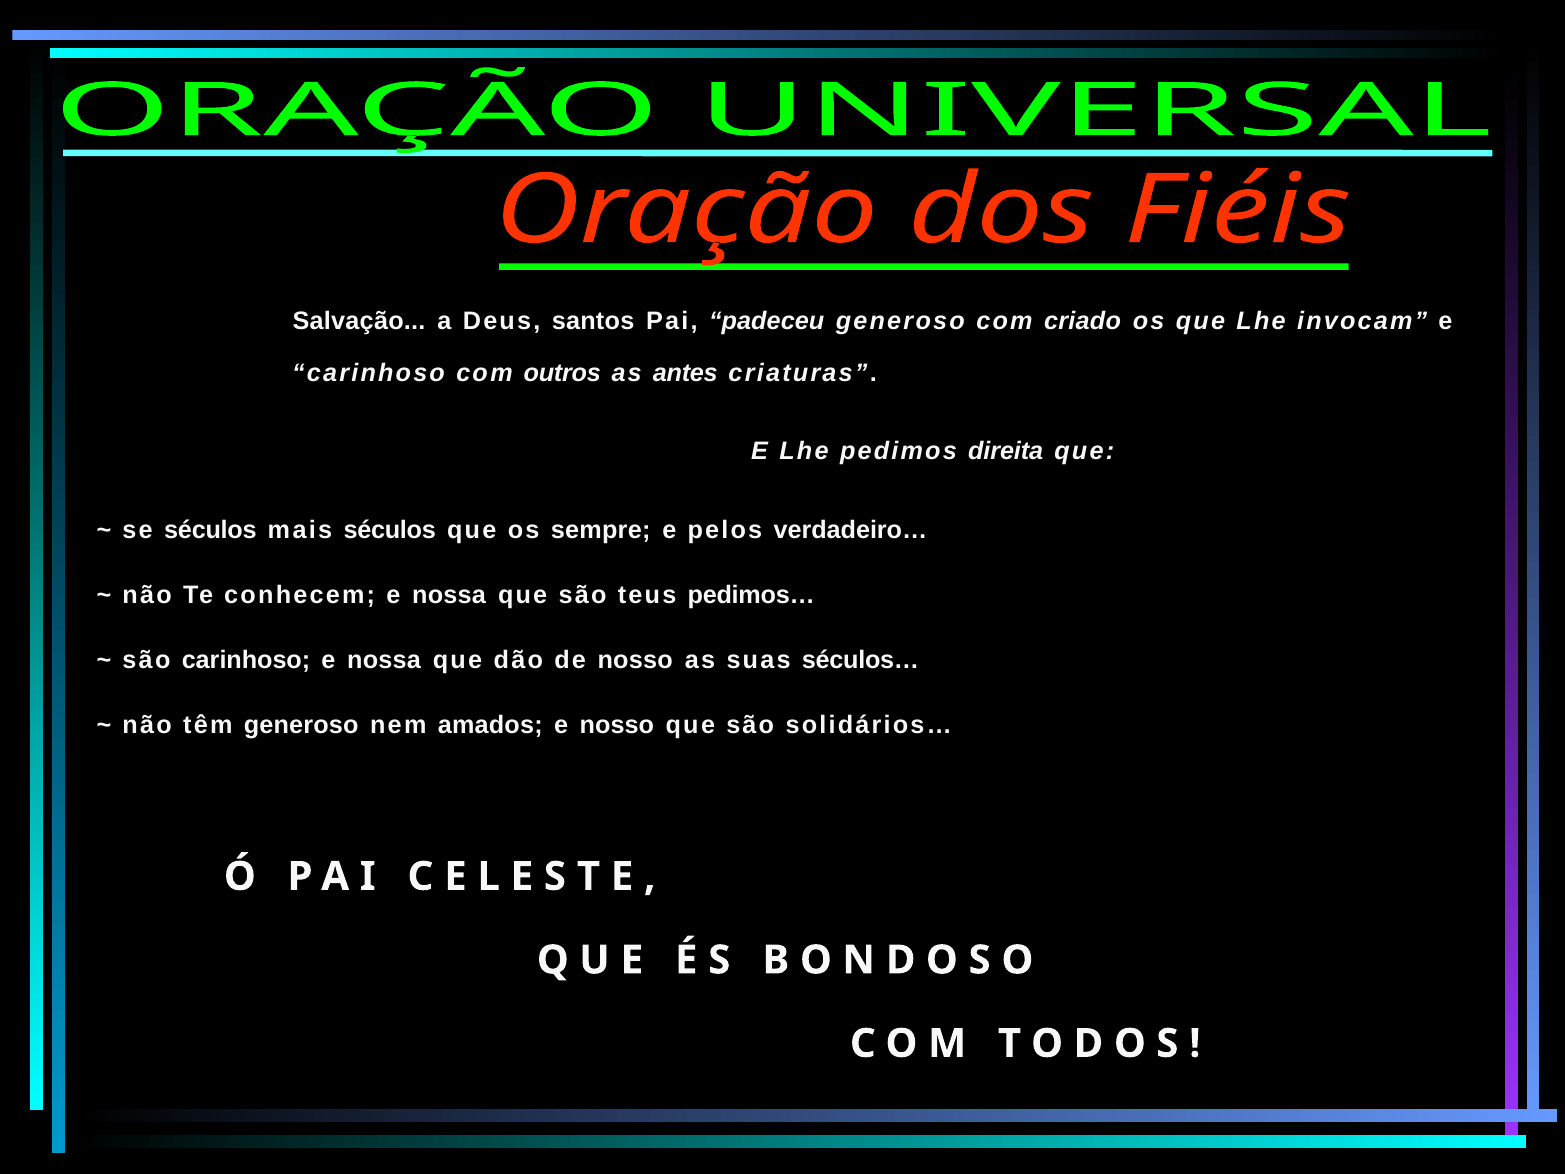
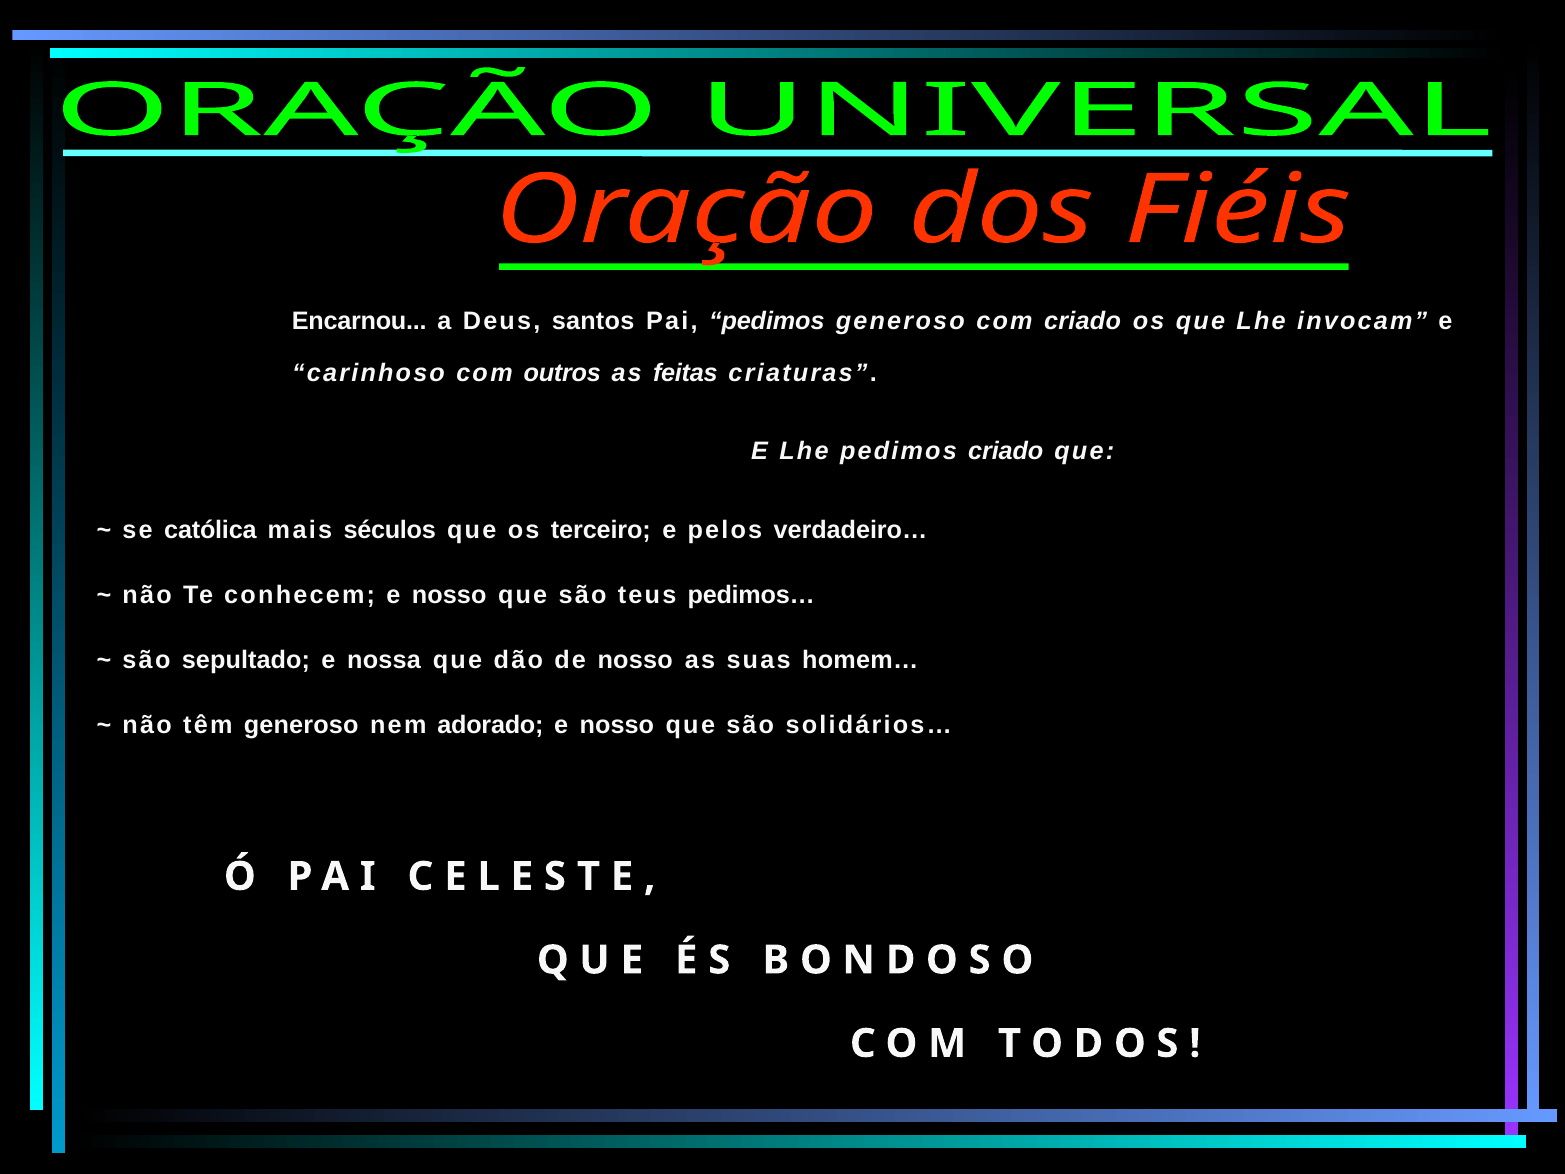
Salvação: Salvação -> Encarnou
Pai padeceu: padeceu -> pedimos
antes: antes -> feitas
pedimos direita: direita -> criado
se séculos: séculos -> católica
sempre: sempre -> terceiro
conhecem e nossa: nossa -> nosso
são carinhoso: carinhoso -> sepultado
séculos…: séculos… -> homem…
amados: amados -> adorado
